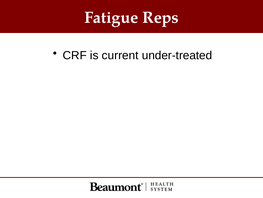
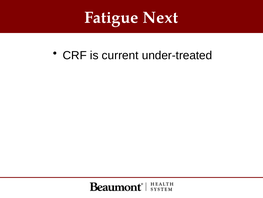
Reps: Reps -> Next
